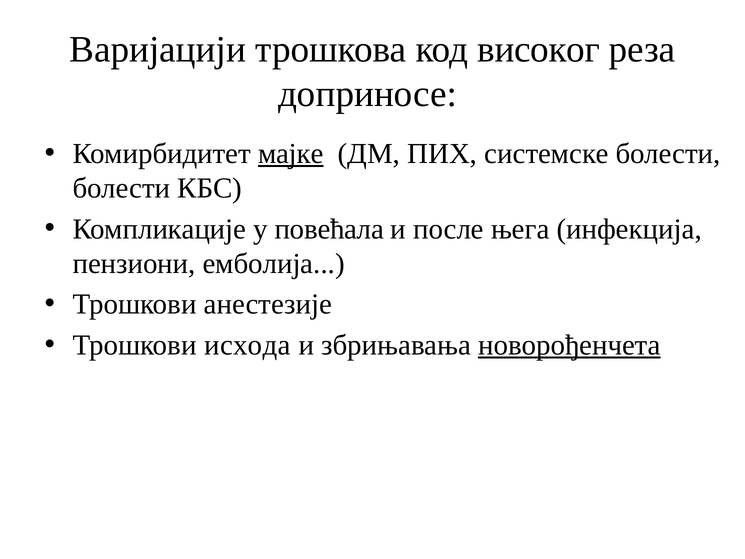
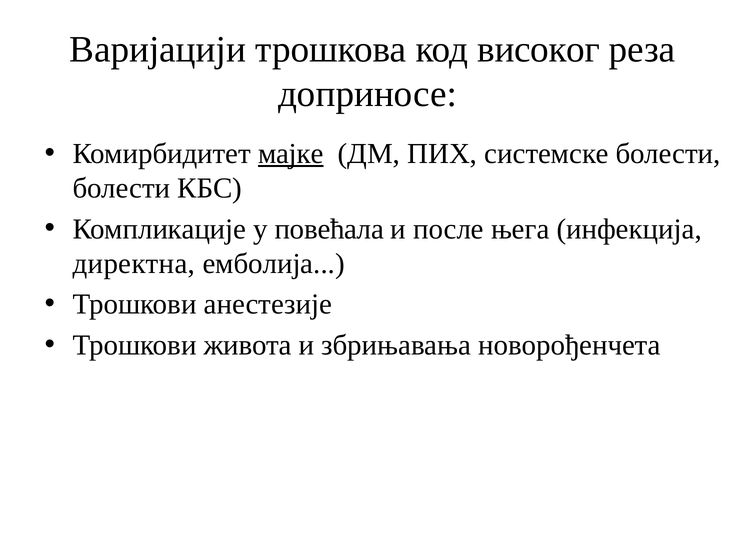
пензиони: пензиони -> директна
исхода: исхода -> живота
новорођенчета underline: present -> none
